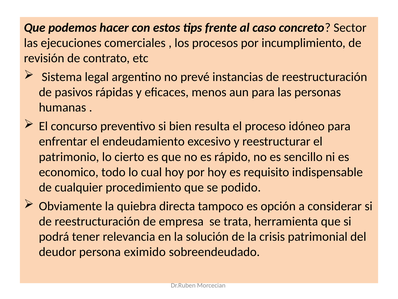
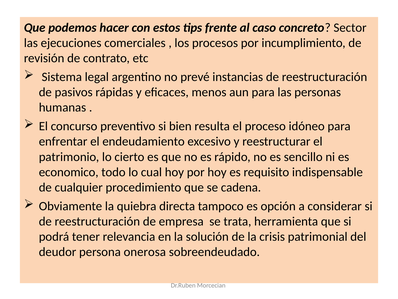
podido: podido -> cadena
eximido: eximido -> onerosa
